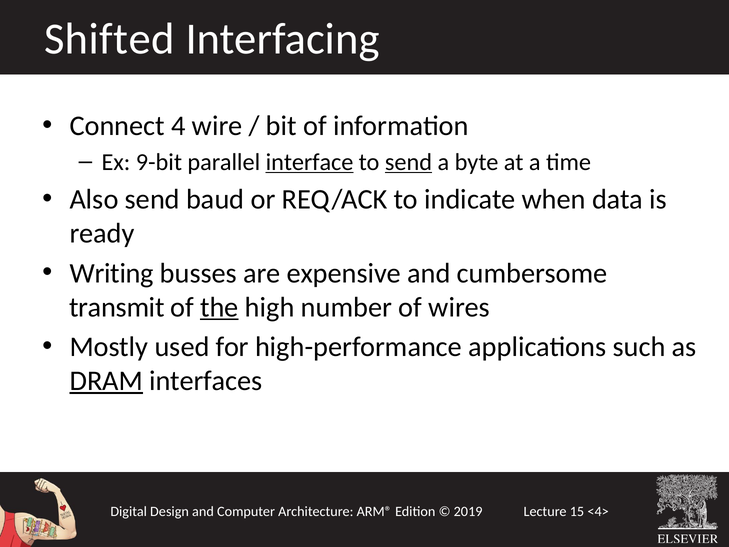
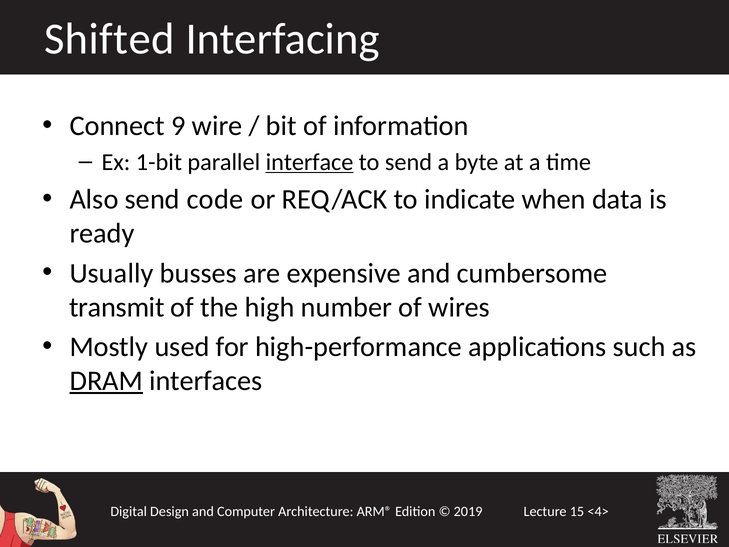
4: 4 -> 9
9-bit: 9-bit -> 1-bit
send at (408, 162) underline: present -> none
baud: baud -> code
Writing: Writing -> Usually
the underline: present -> none
